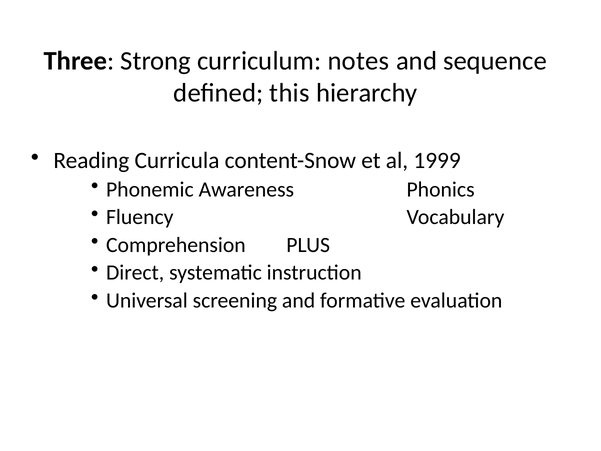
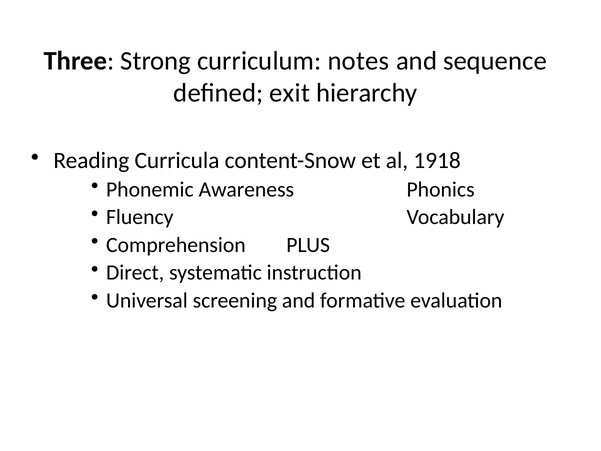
this: this -> exit
1999: 1999 -> 1918
